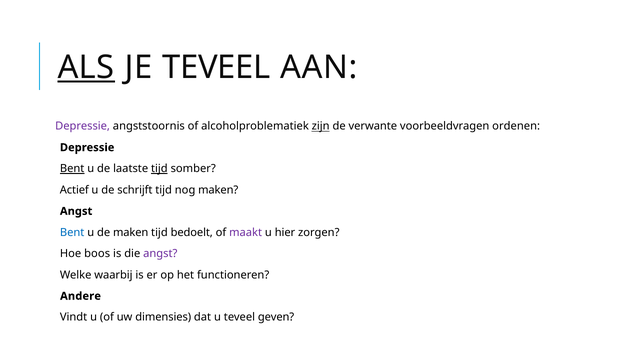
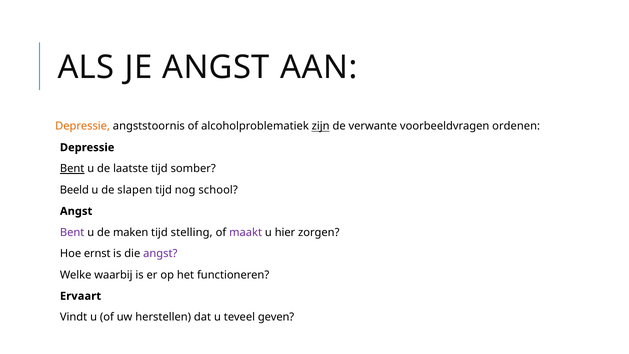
ALS underline: present -> none
JE TEVEEL: TEVEEL -> ANGST
Depressie at (83, 126) colour: purple -> orange
tijd at (159, 169) underline: present -> none
Actief: Actief -> Beeld
schrijft: schrijft -> slapen
nog maken: maken -> school
Bent at (72, 232) colour: blue -> purple
bedoelt: bedoelt -> stelling
boos: boos -> ernst
Andere: Andere -> Ervaart
dimensies: dimensies -> herstellen
